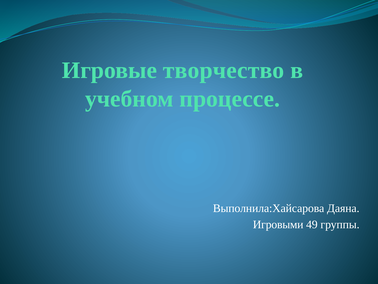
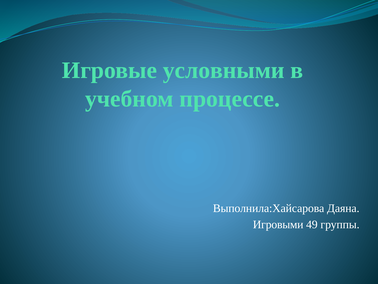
творчество: творчество -> условными
